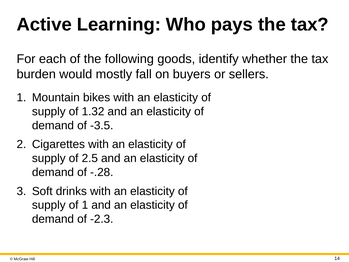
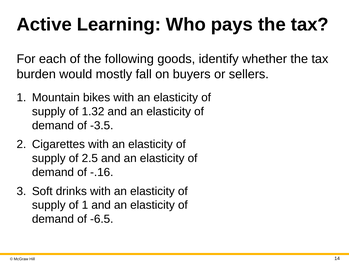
-.28: -.28 -> -.16
-2.3: -2.3 -> -6.5
